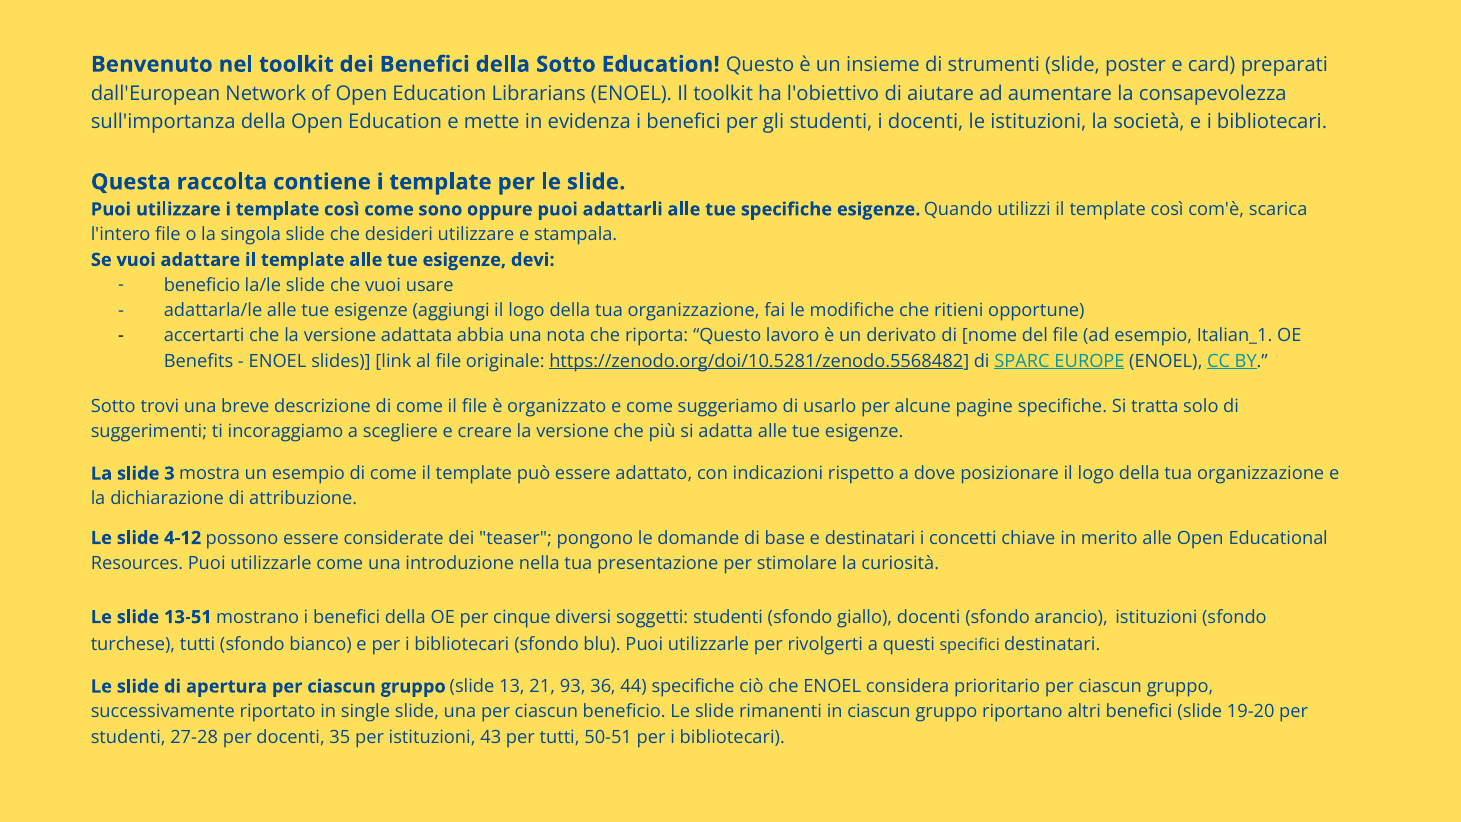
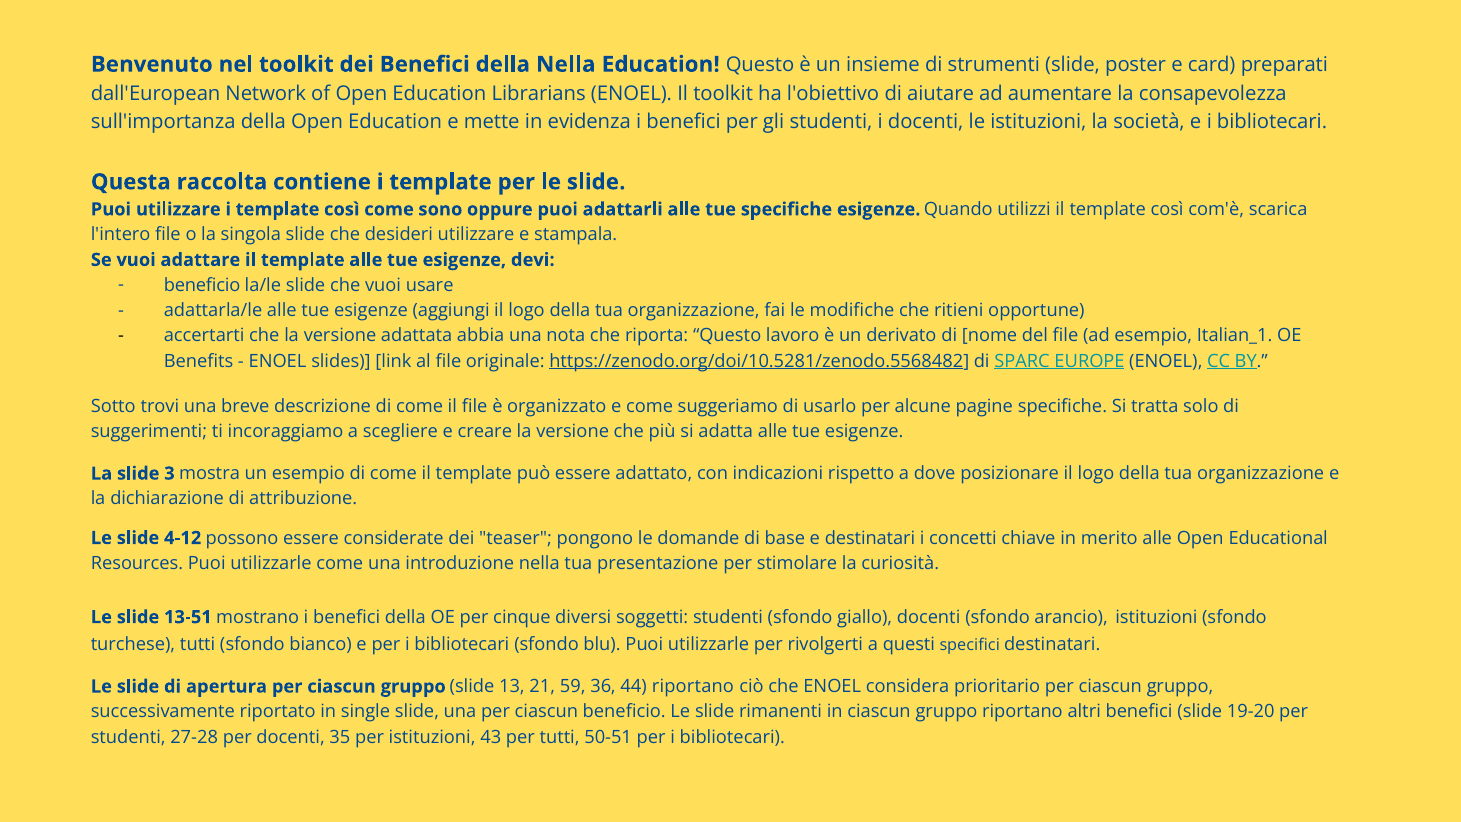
della Sotto: Sotto -> Nella
93: 93 -> 59
44 specifiche: specifiche -> riportano
